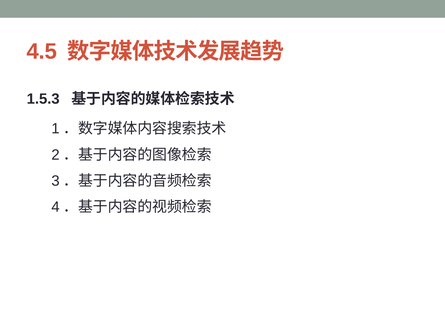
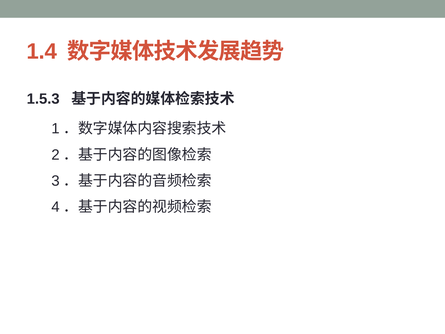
4.5: 4.5 -> 1.4
